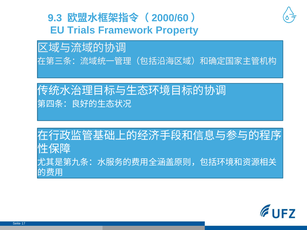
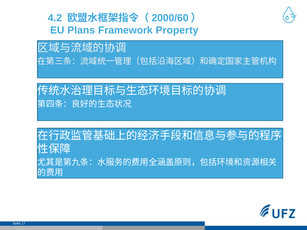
9.3: 9.3 -> 4.2
Trials: Trials -> Plans
